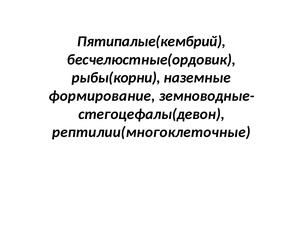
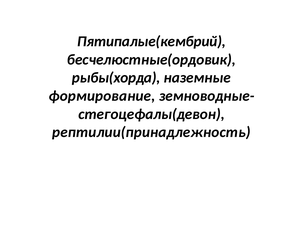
рыбы(корни: рыбы(корни -> рыбы(хорда
рептилии(многоклеточные: рептилии(многоклеточные -> рептилии(принадлежность
